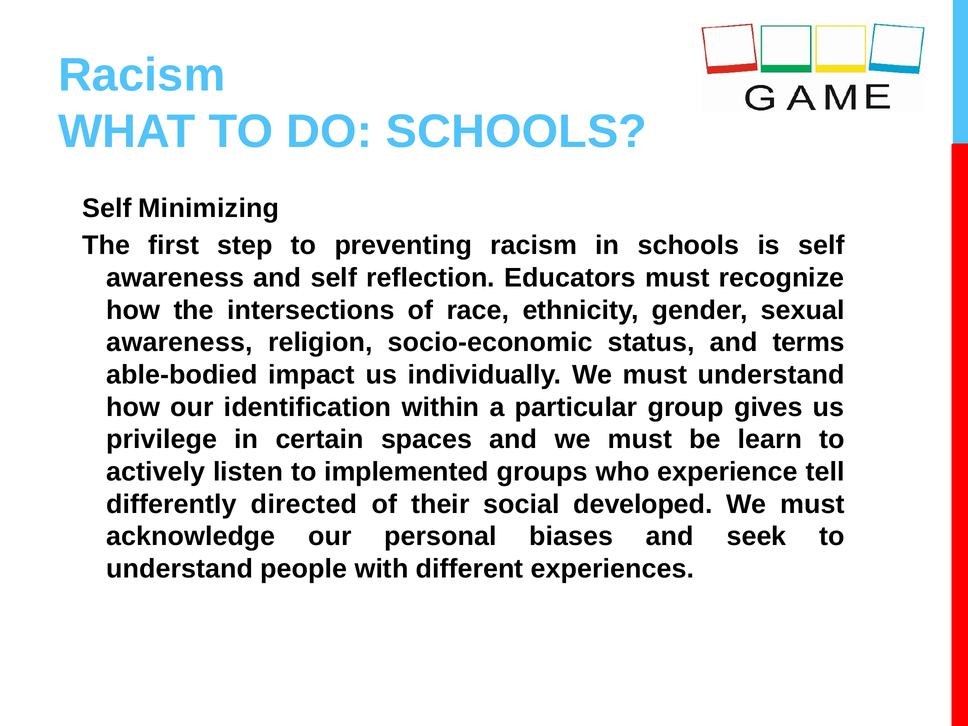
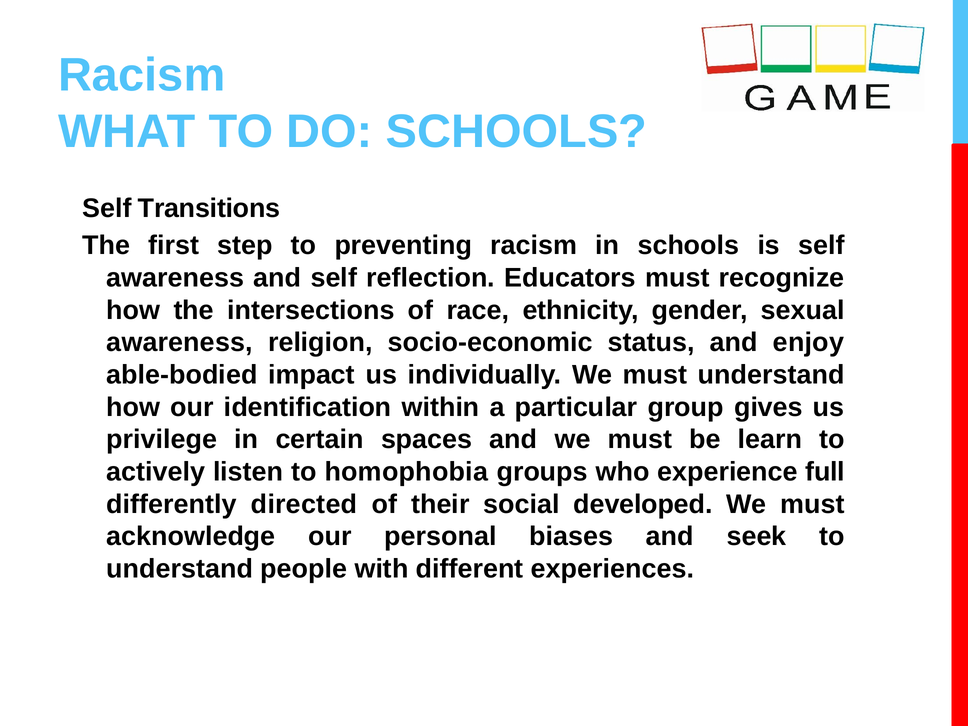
Minimizing: Minimizing -> Transitions
terms: terms -> enjoy
implemented: implemented -> homophobia
tell: tell -> full
